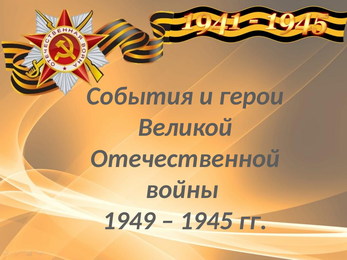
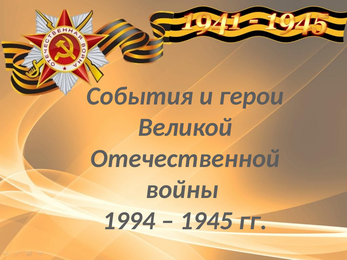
1949: 1949 -> 1994
